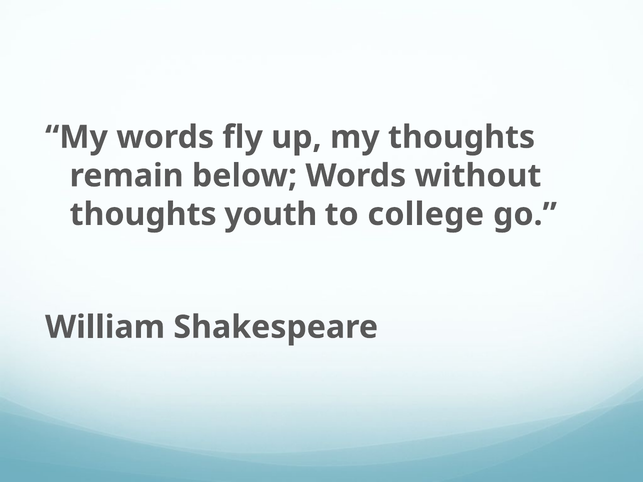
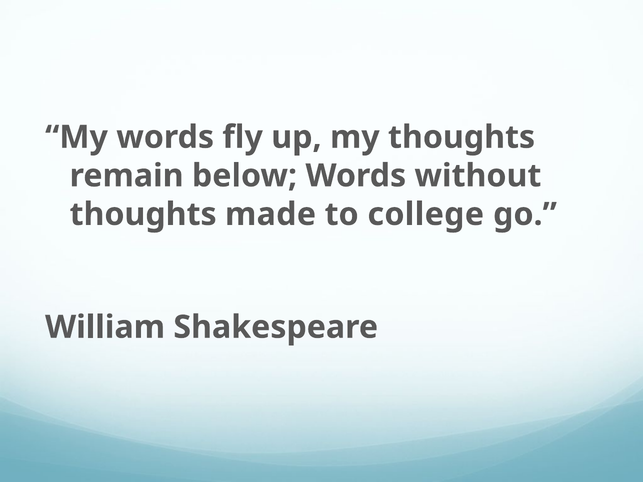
youth: youth -> made
